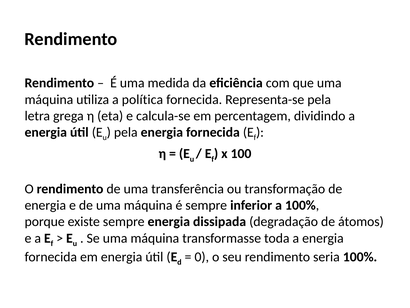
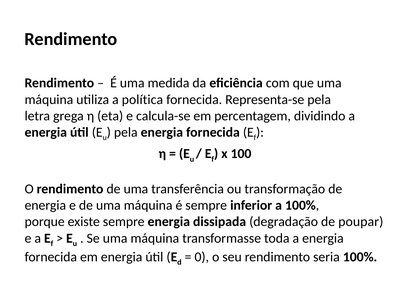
átomos: átomos -> poupar
